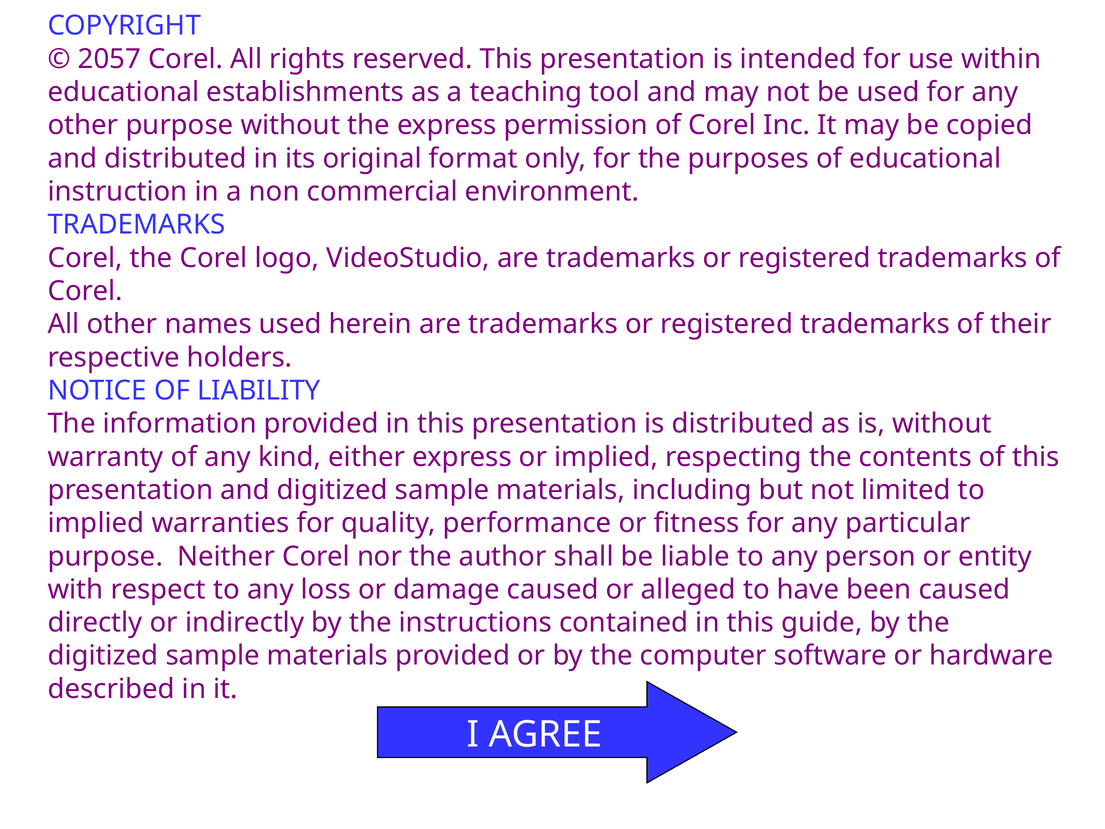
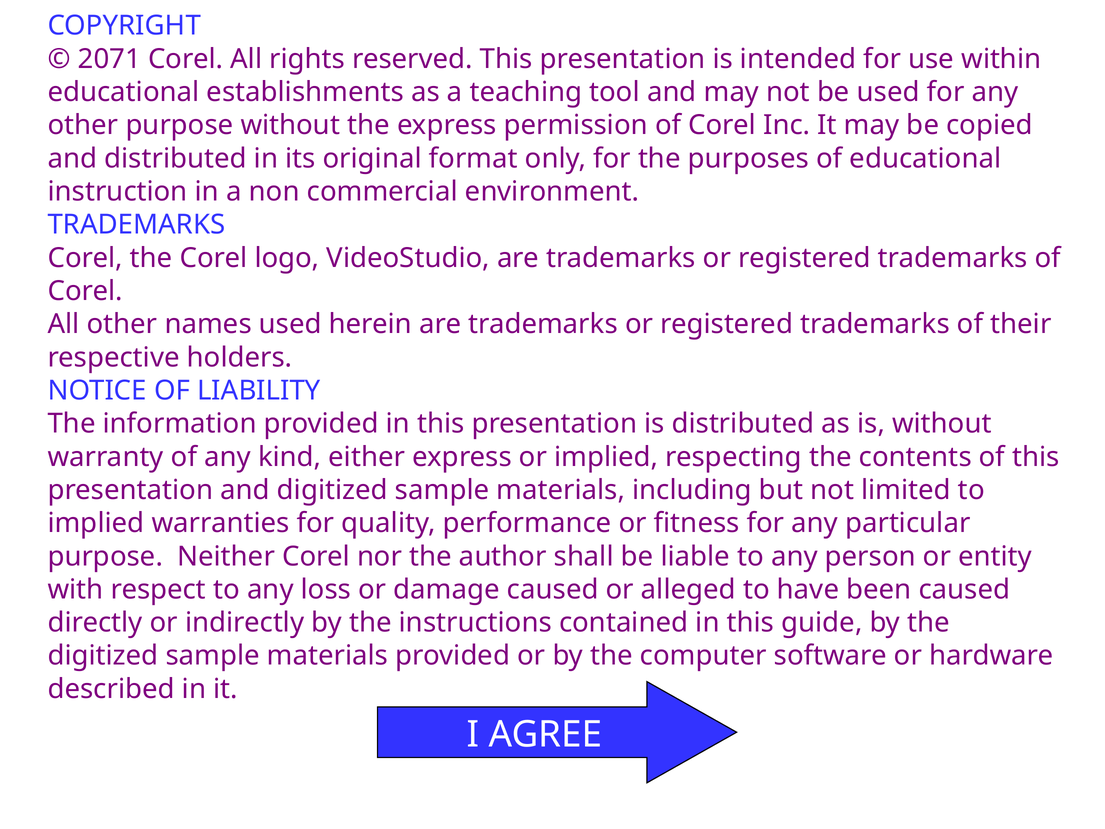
2057: 2057 -> 2071
